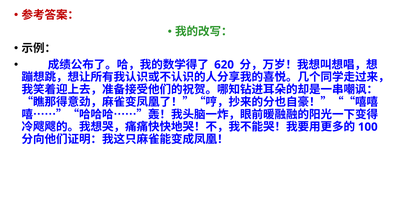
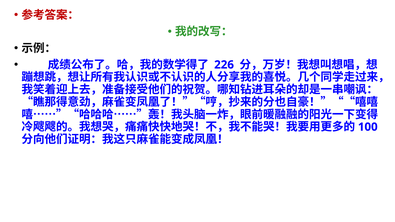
620: 620 -> 226
